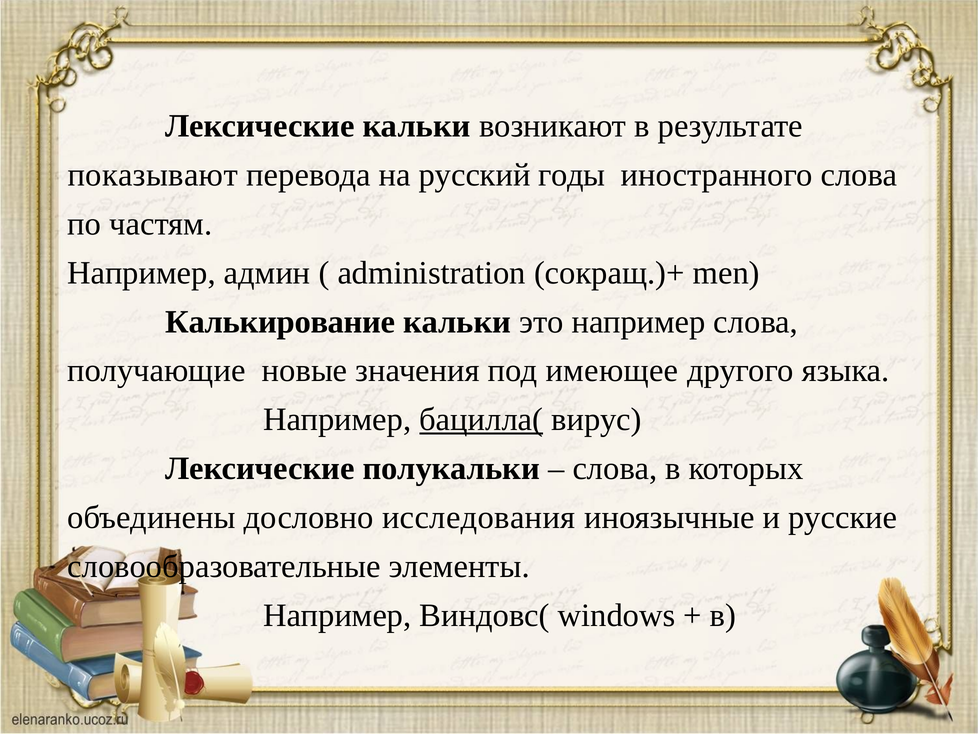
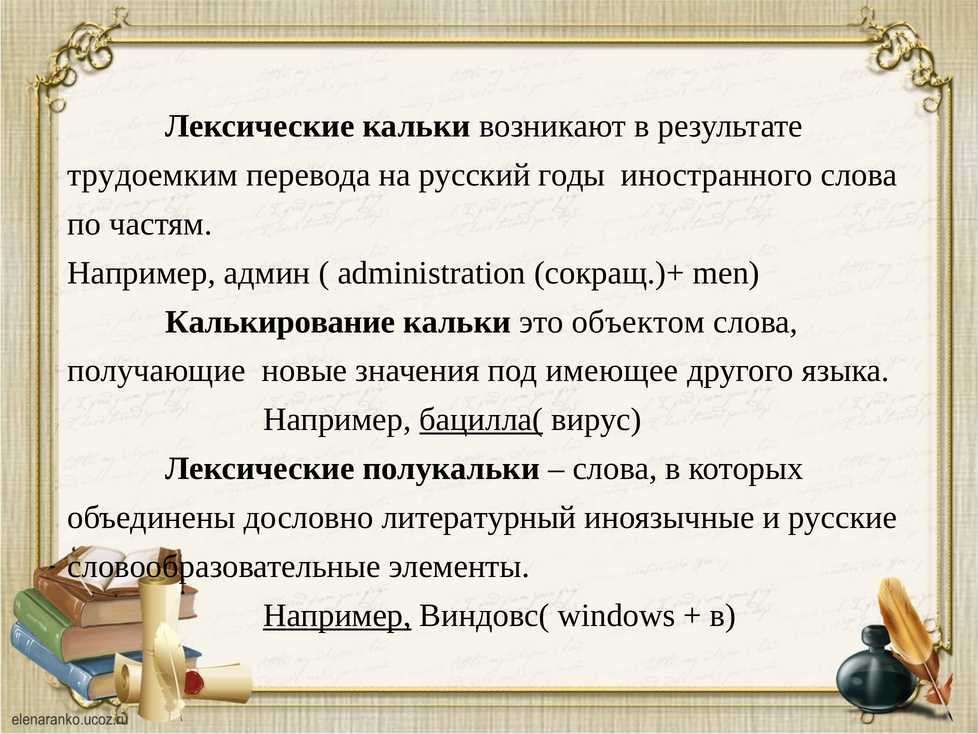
показывают: показывают -> трудоемким
это например: например -> объектом
исследования: исследования -> литературный
Например at (337, 615) underline: none -> present
